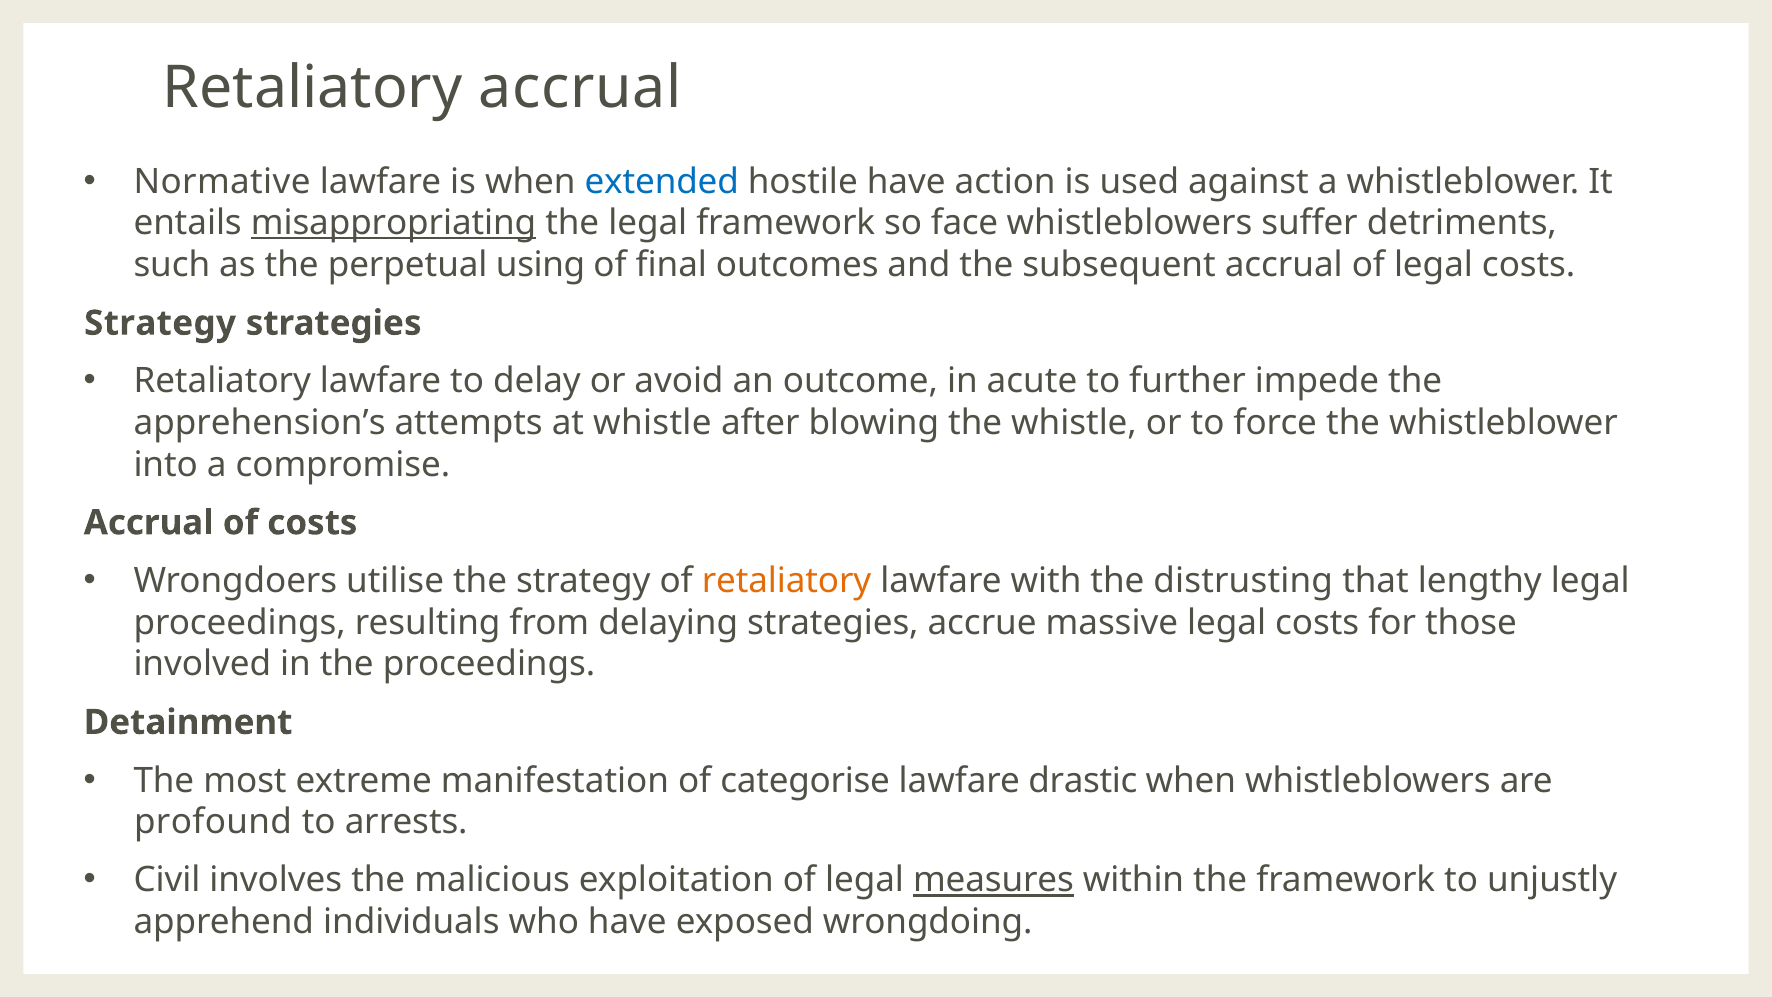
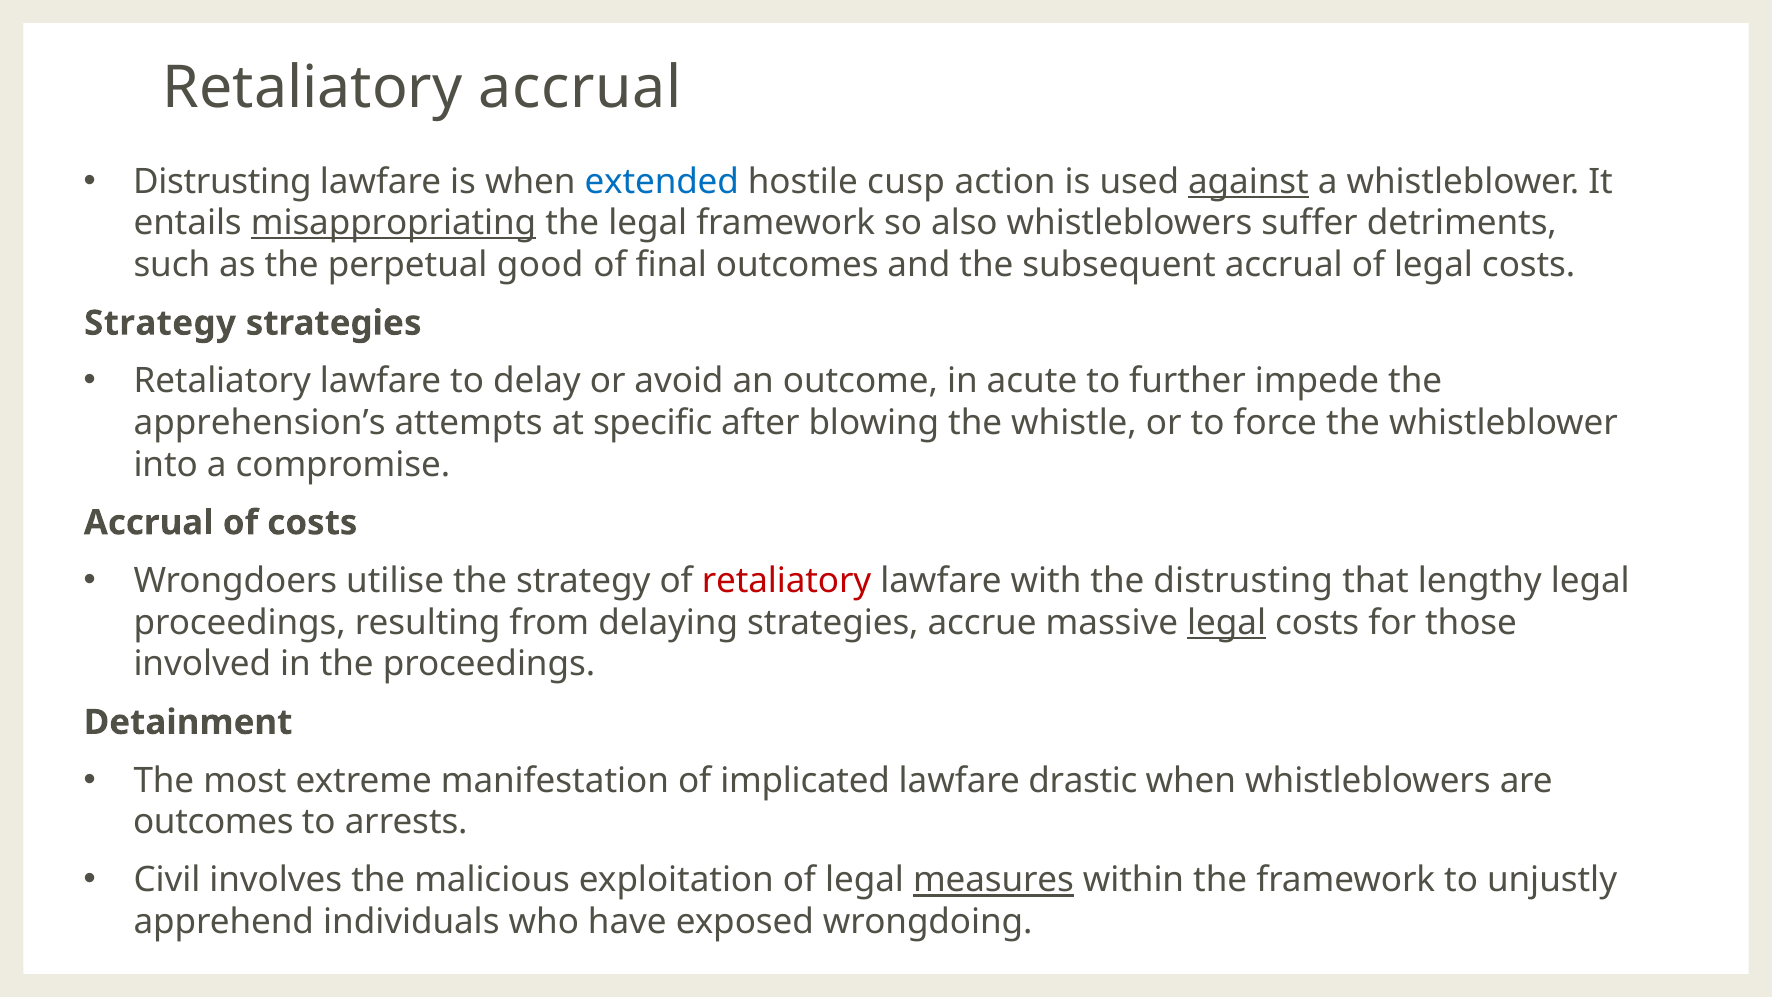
Normative at (222, 182): Normative -> Distrusting
hostile have: have -> cusp
against underline: none -> present
face: face -> also
using: using -> good
at whistle: whistle -> specific
retaliatory at (787, 581) colour: orange -> red
legal at (1227, 622) underline: none -> present
categorise: categorise -> implicated
profound at (213, 822): profound -> outcomes
